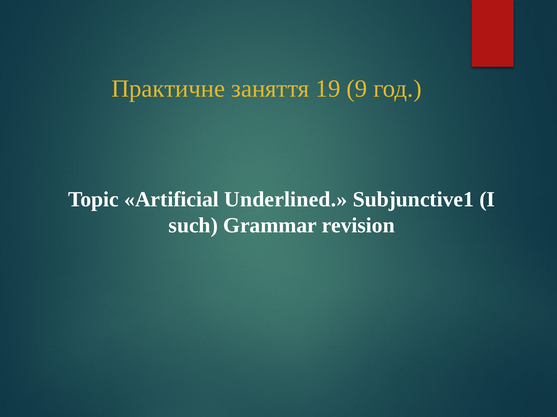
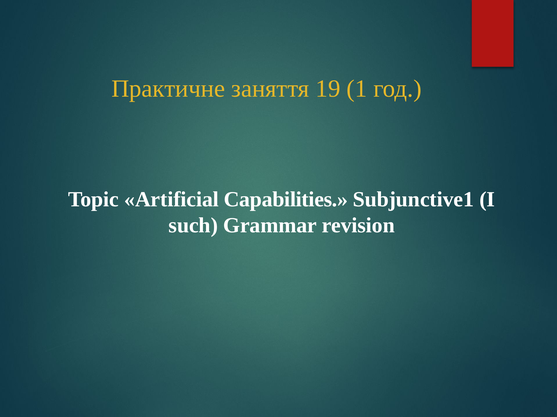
9: 9 -> 1
Underlined: Underlined -> Capabilities
